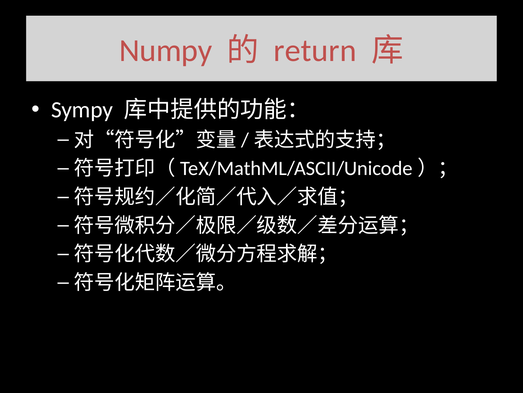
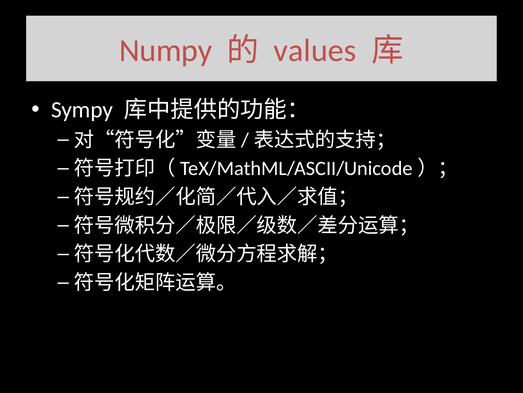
return: return -> values
